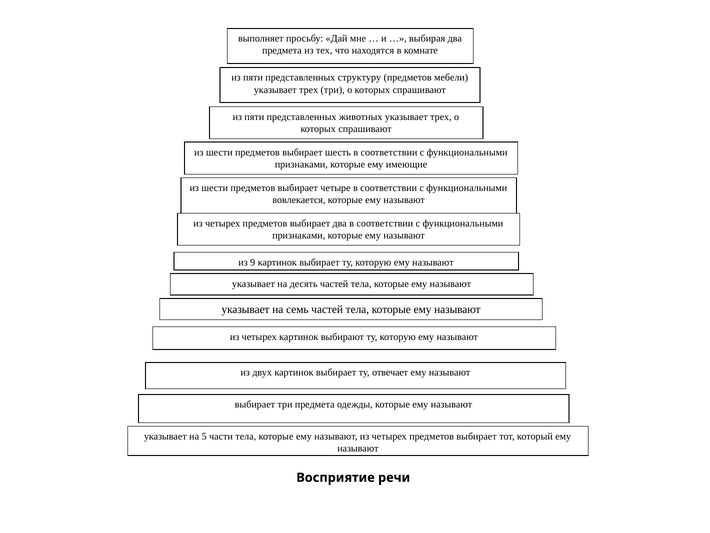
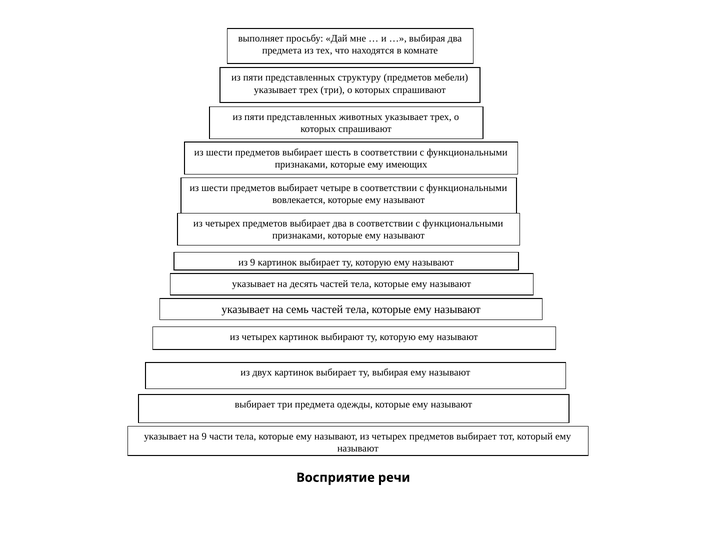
имеющие: имеющие -> имеющих
ту отвечает: отвечает -> выбирая
на 5: 5 -> 9
